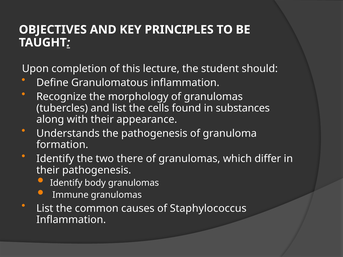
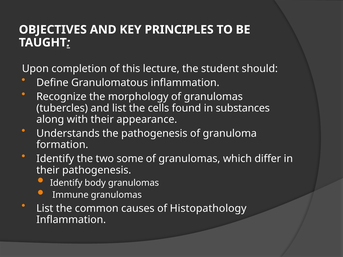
there: there -> some
Staphylococcus: Staphylococcus -> Histopathology
